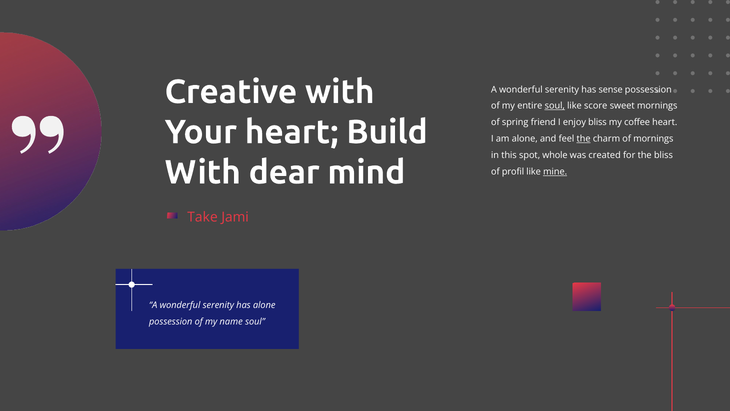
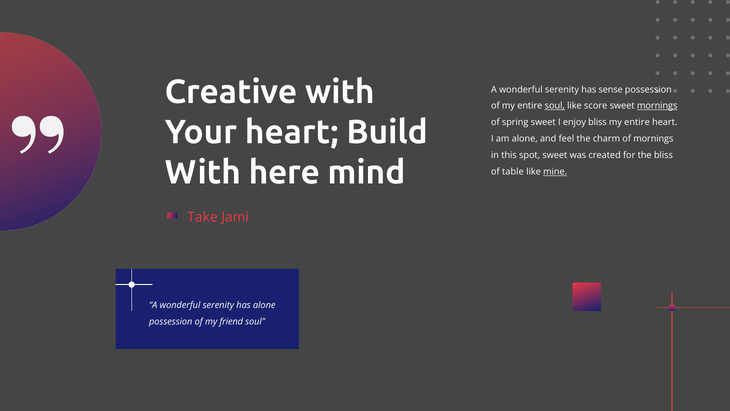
mornings at (657, 106) underline: none -> present
spring friend: friend -> sweet
coffee at (637, 122): coffee -> entire
the at (584, 139) underline: present -> none
spot whole: whole -> sweet
dear: dear -> here
profil: profil -> table
name: name -> friend
